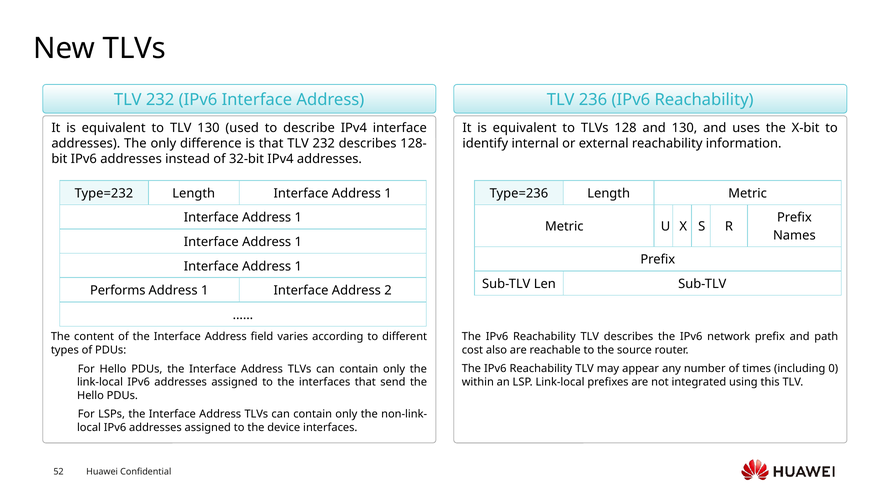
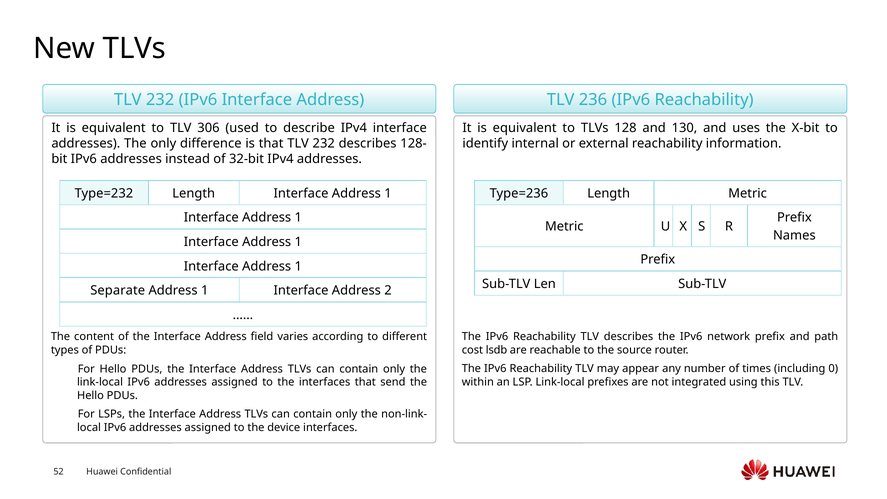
TLV 130: 130 -> 306
Performs: Performs -> Separate
also: also -> lsdb
